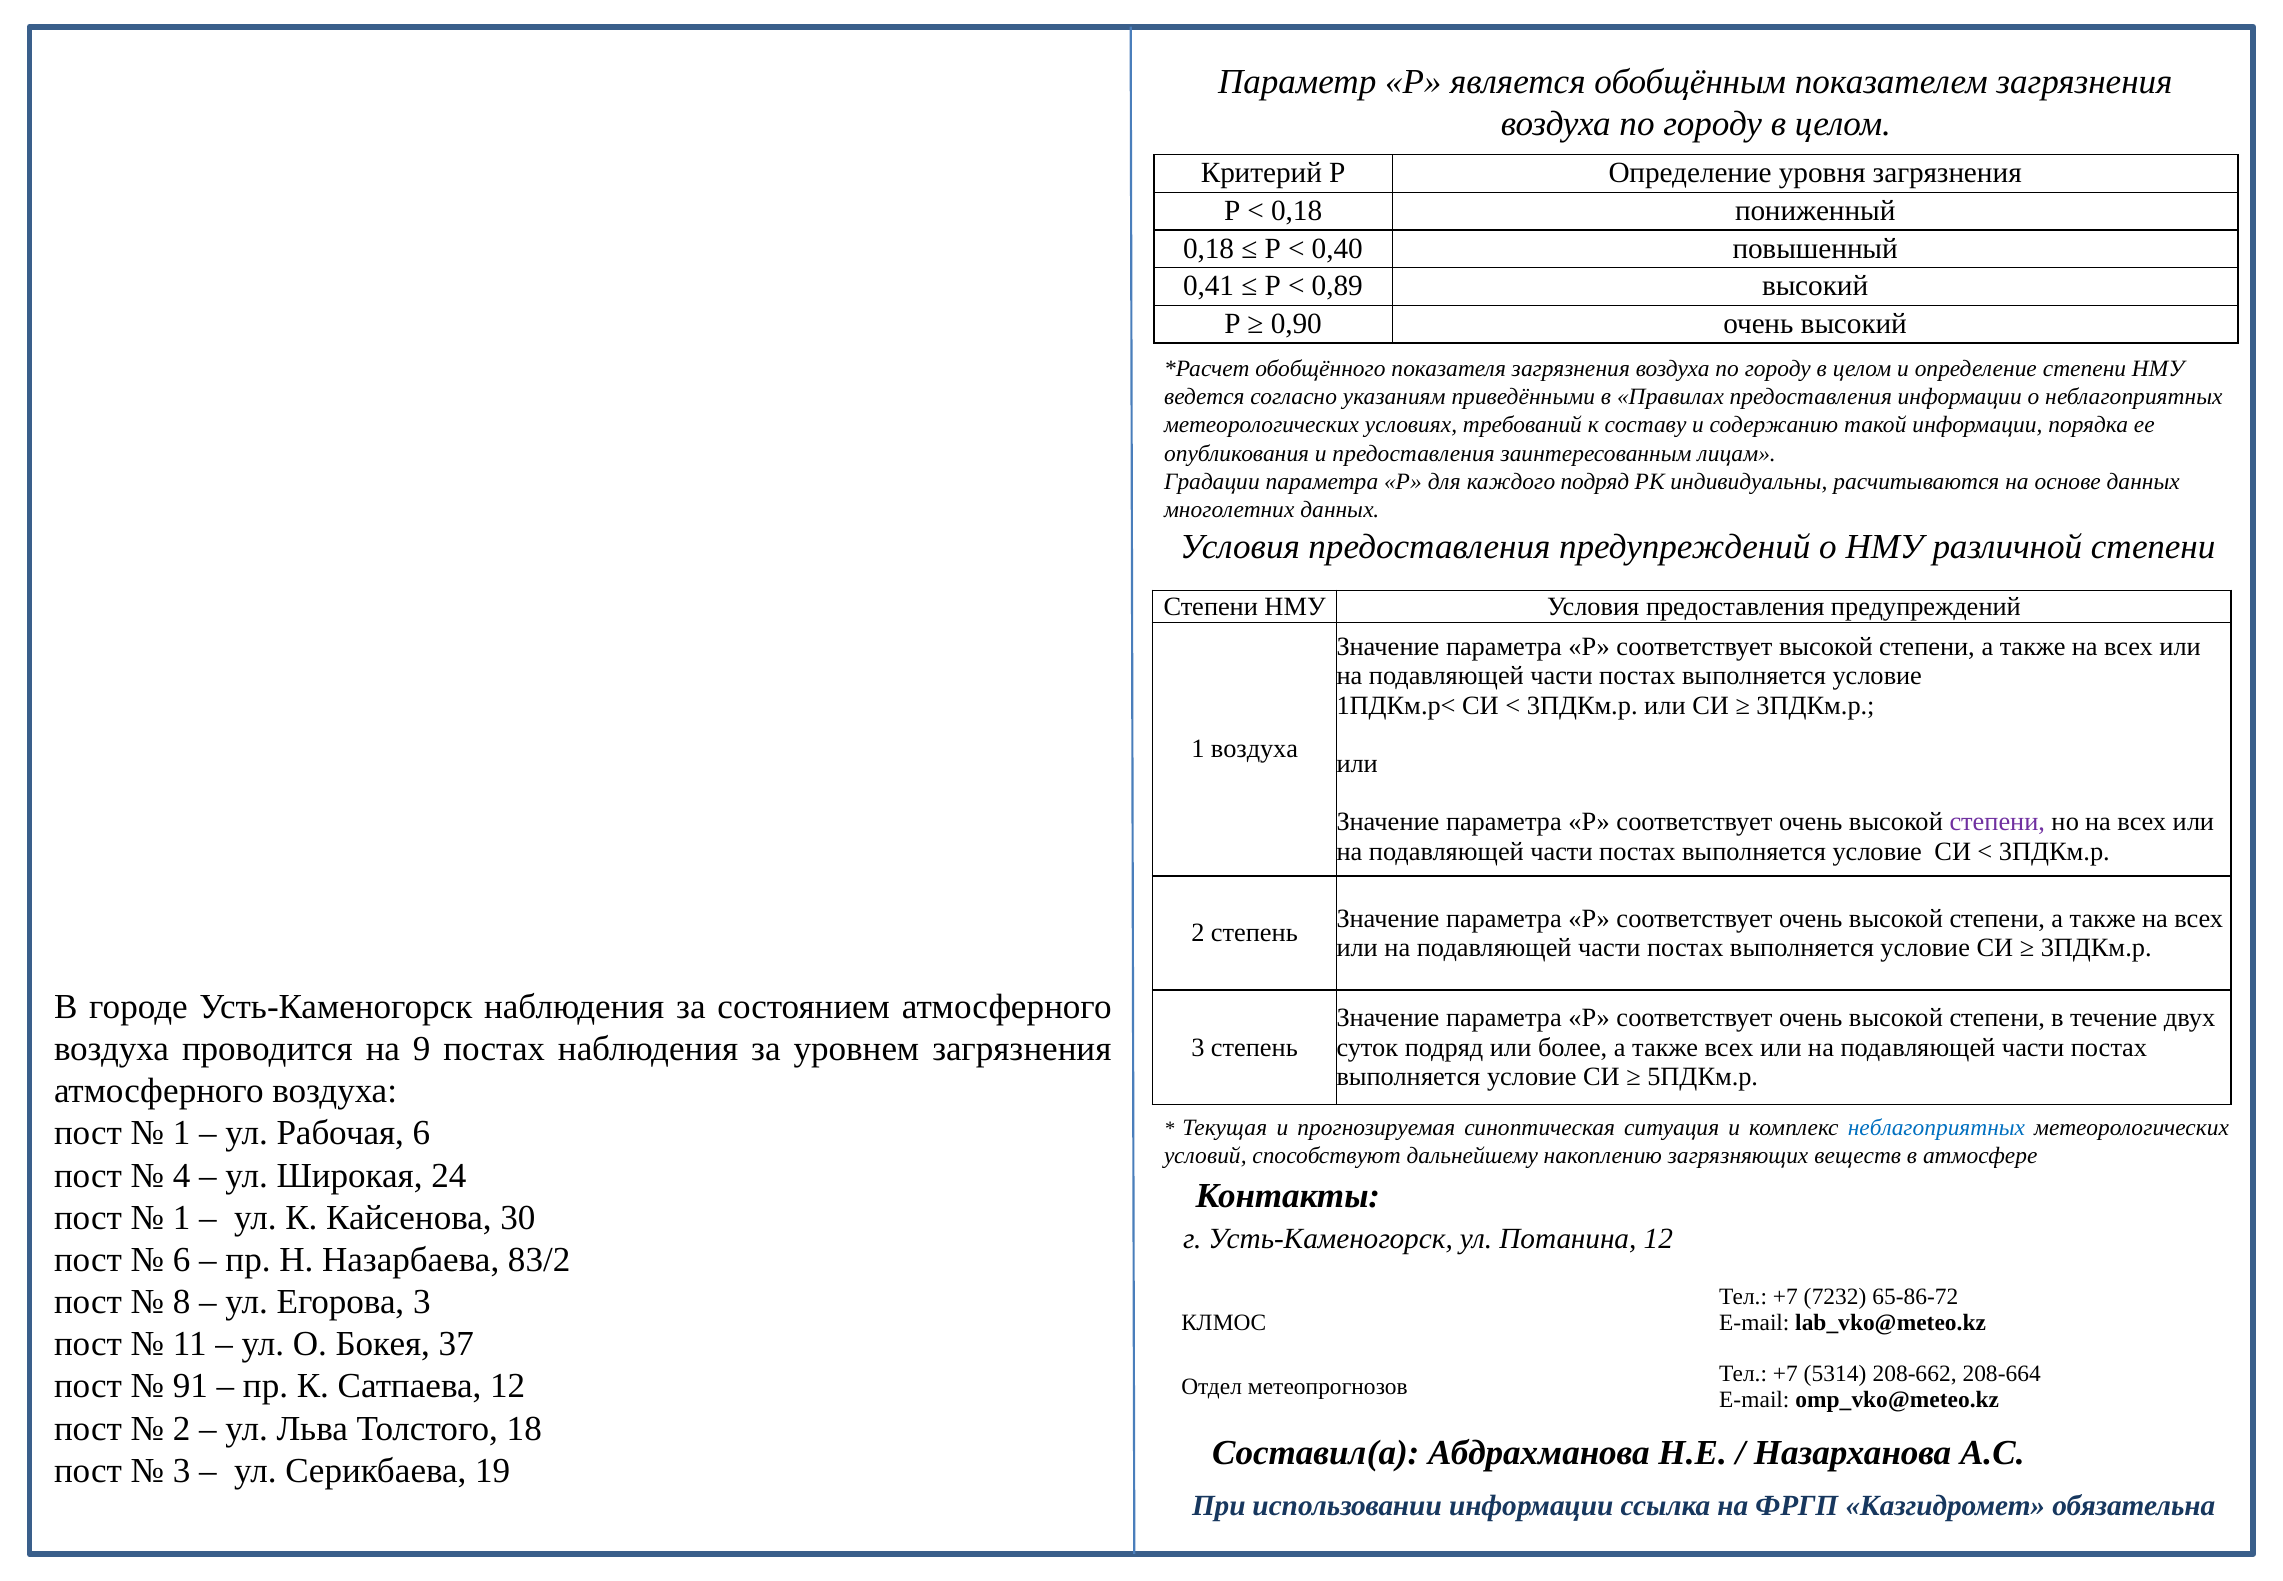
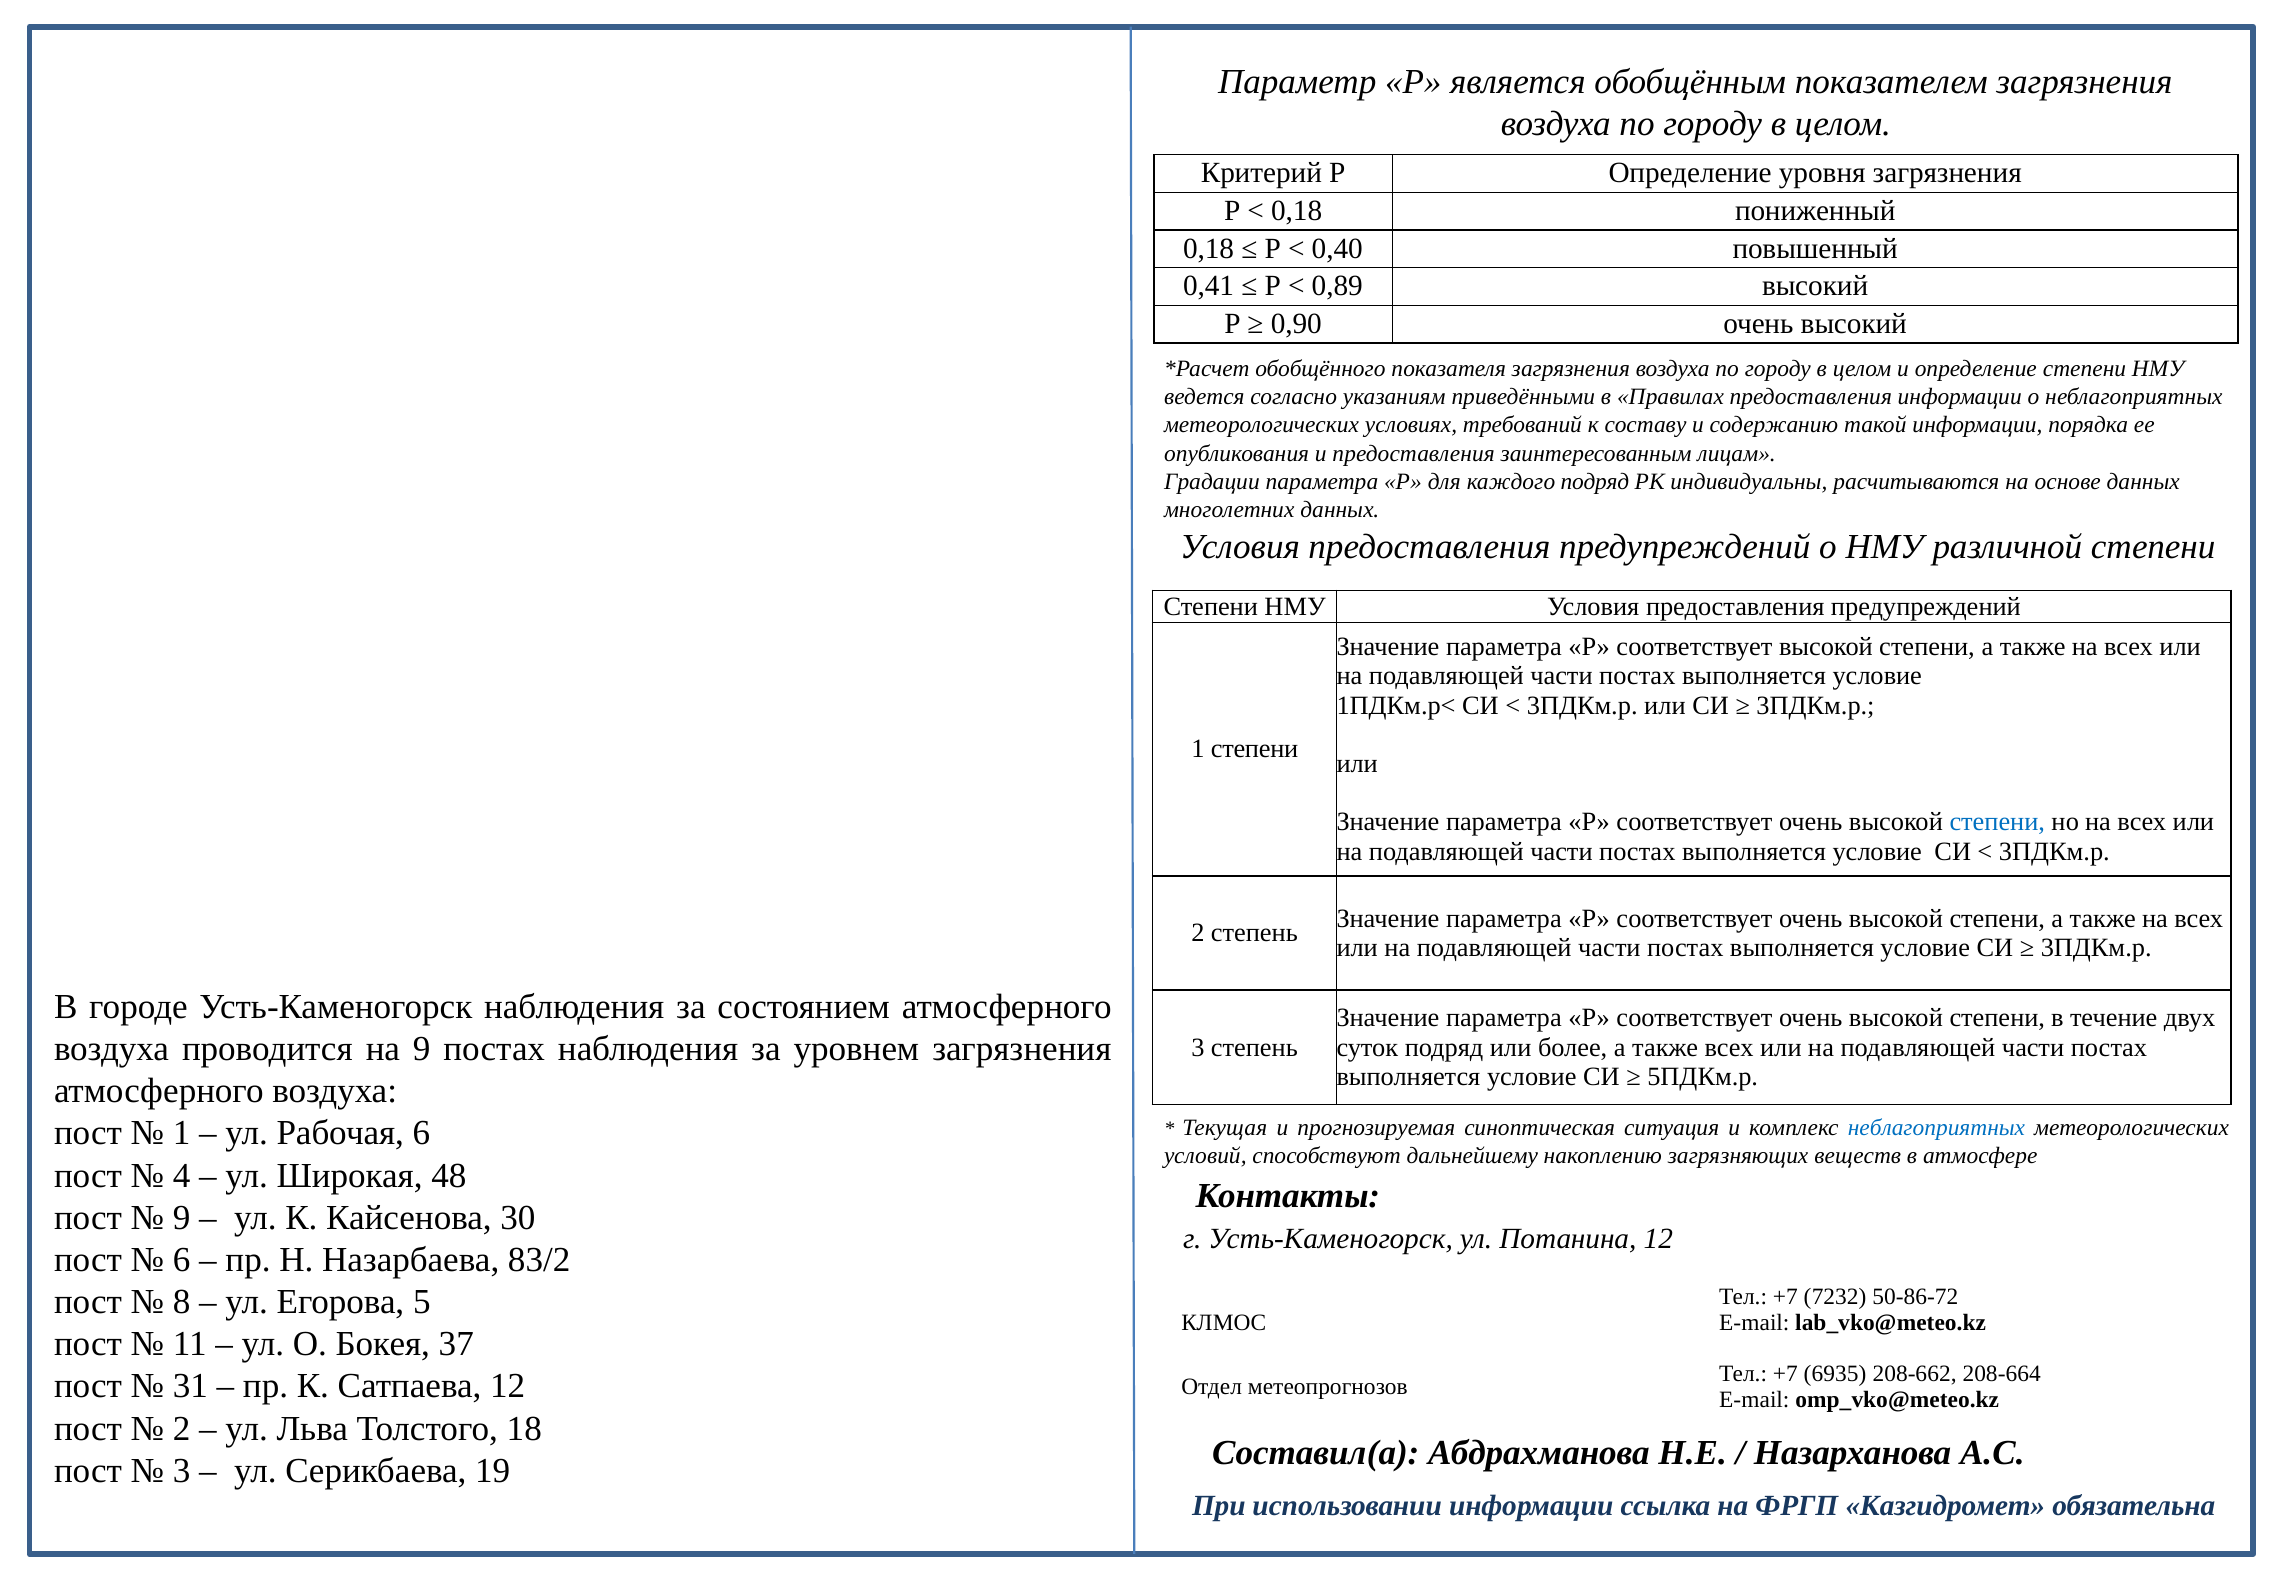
1 воздуха: воздуха -> степени
степени at (1997, 822) colour: purple -> blue
24: 24 -> 48
1 at (182, 1217): 1 -> 9
Егорова 3: 3 -> 5
65-86-72: 65-86-72 -> 50-86-72
5314: 5314 -> 6935
91: 91 -> 31
